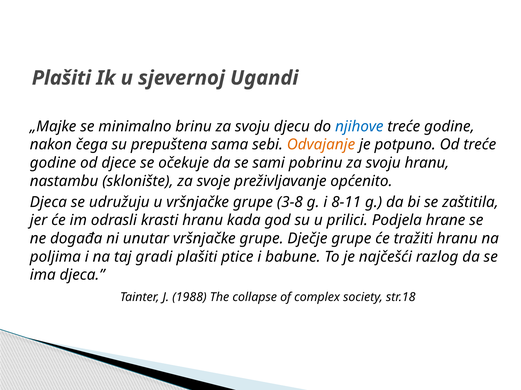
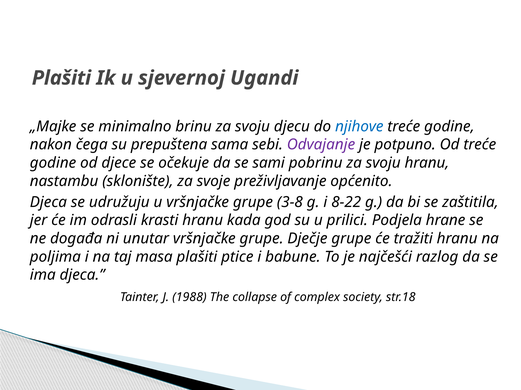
Odvajanje colour: orange -> purple
8-11: 8-11 -> 8-22
gradi: gradi -> masa
